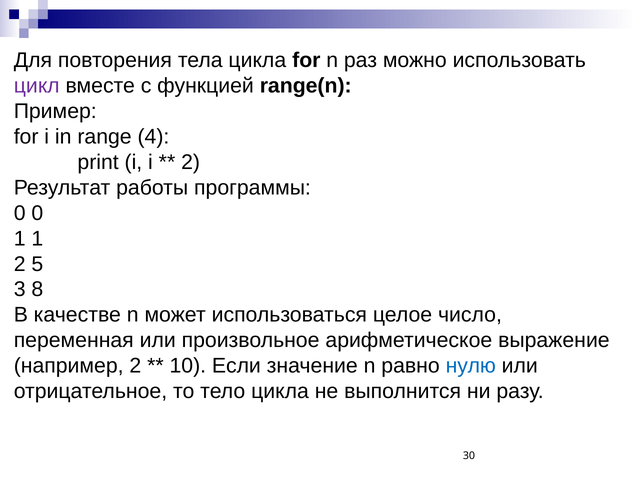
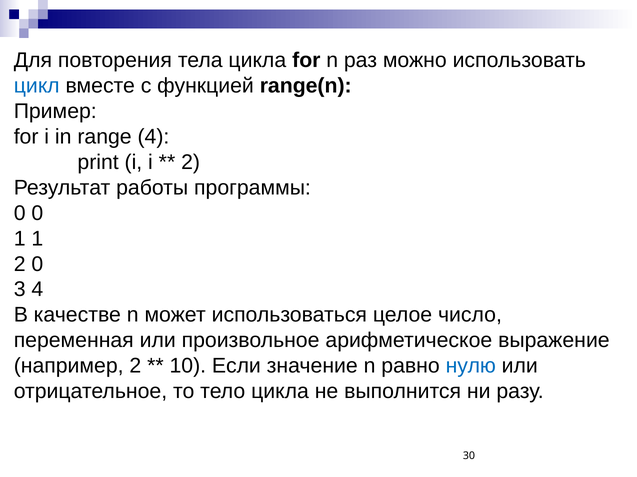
цикл colour: purple -> blue
2 5: 5 -> 0
3 8: 8 -> 4
